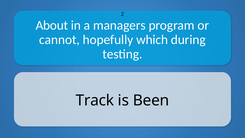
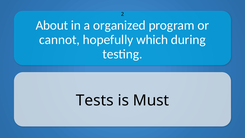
managers: managers -> organized
Track: Track -> Tests
Been: Been -> Must
